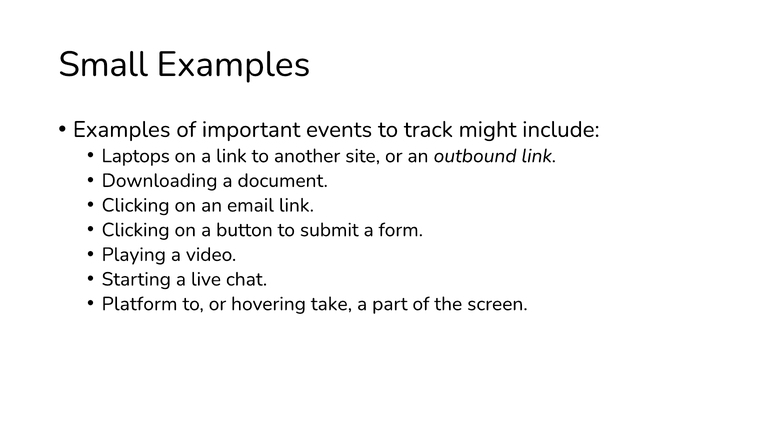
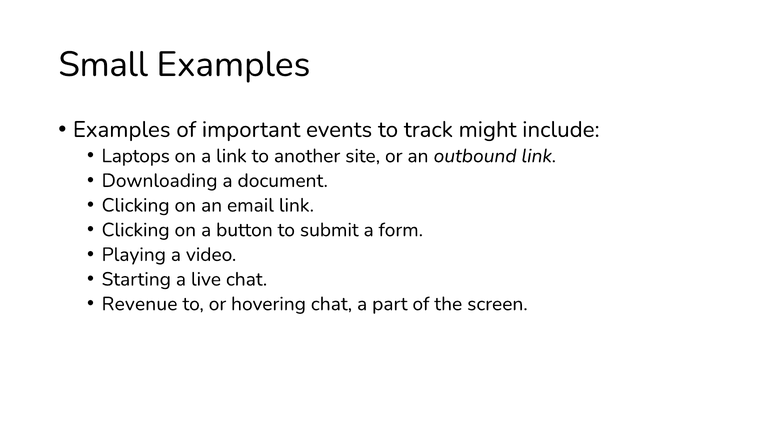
Platform: Platform -> Revenue
hovering take: take -> chat
